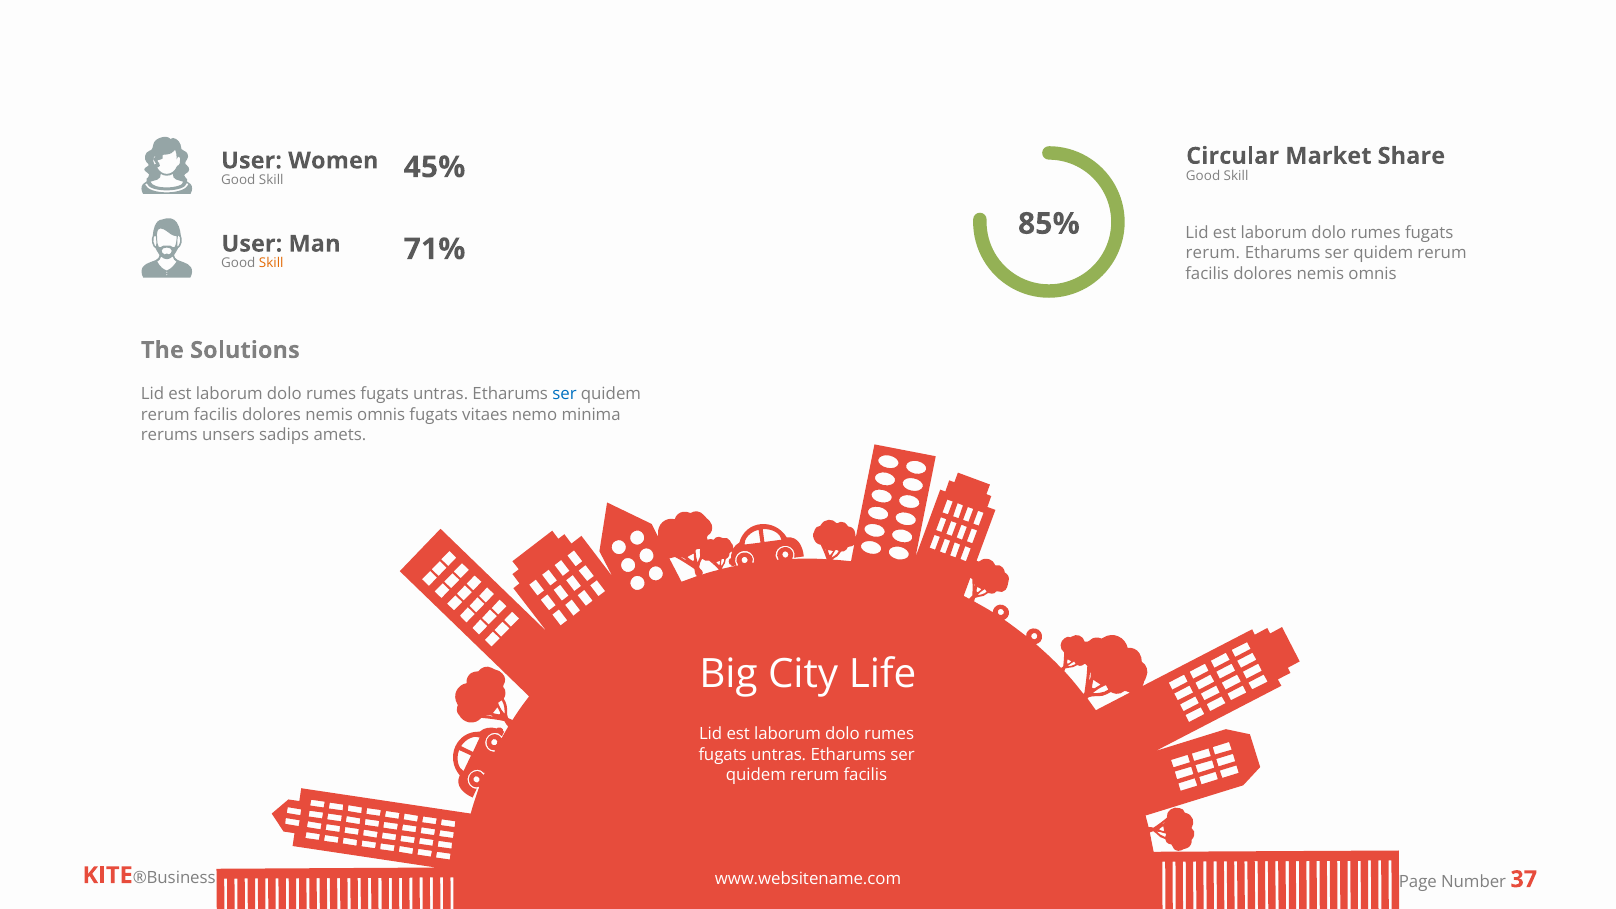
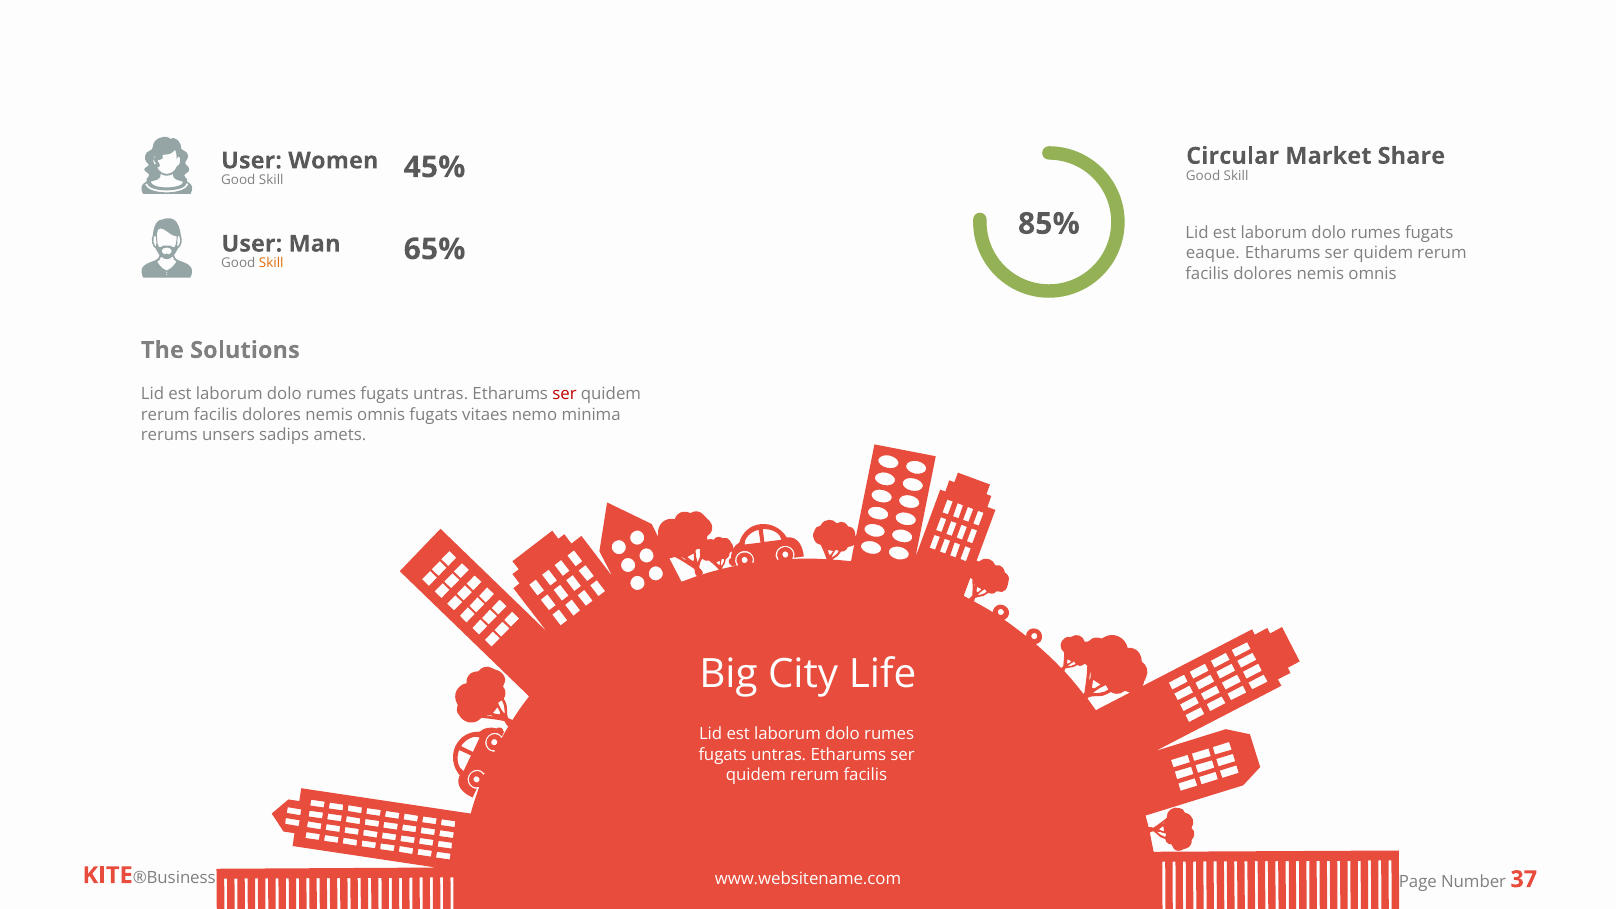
71%: 71% -> 65%
rerum at (1213, 253): rerum -> eaque
ser at (565, 394) colour: blue -> red
